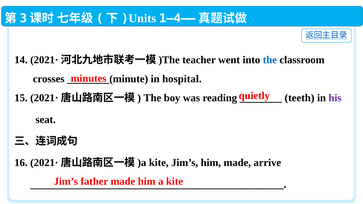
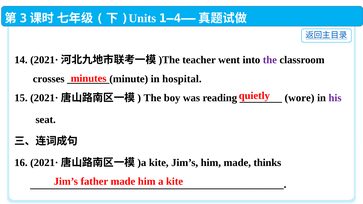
the at (270, 60) colour: blue -> purple
teeth: teeth -> wore
arrive: arrive -> thinks
